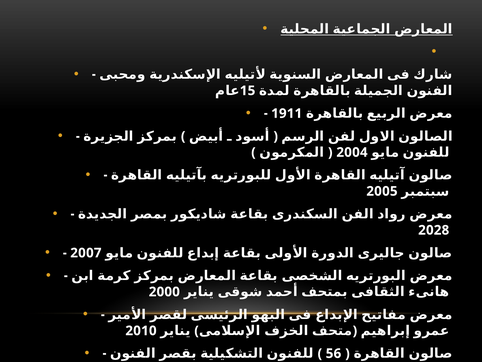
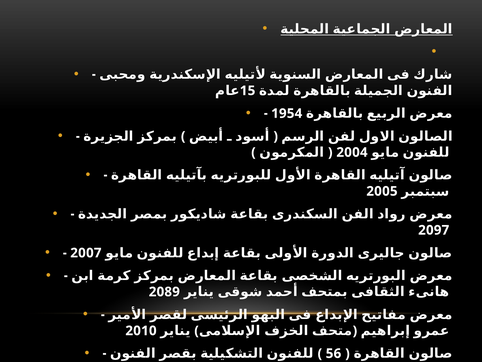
1911: 1911 -> 1954
2028: 2028 -> 2097
2000: 2000 -> 2089
